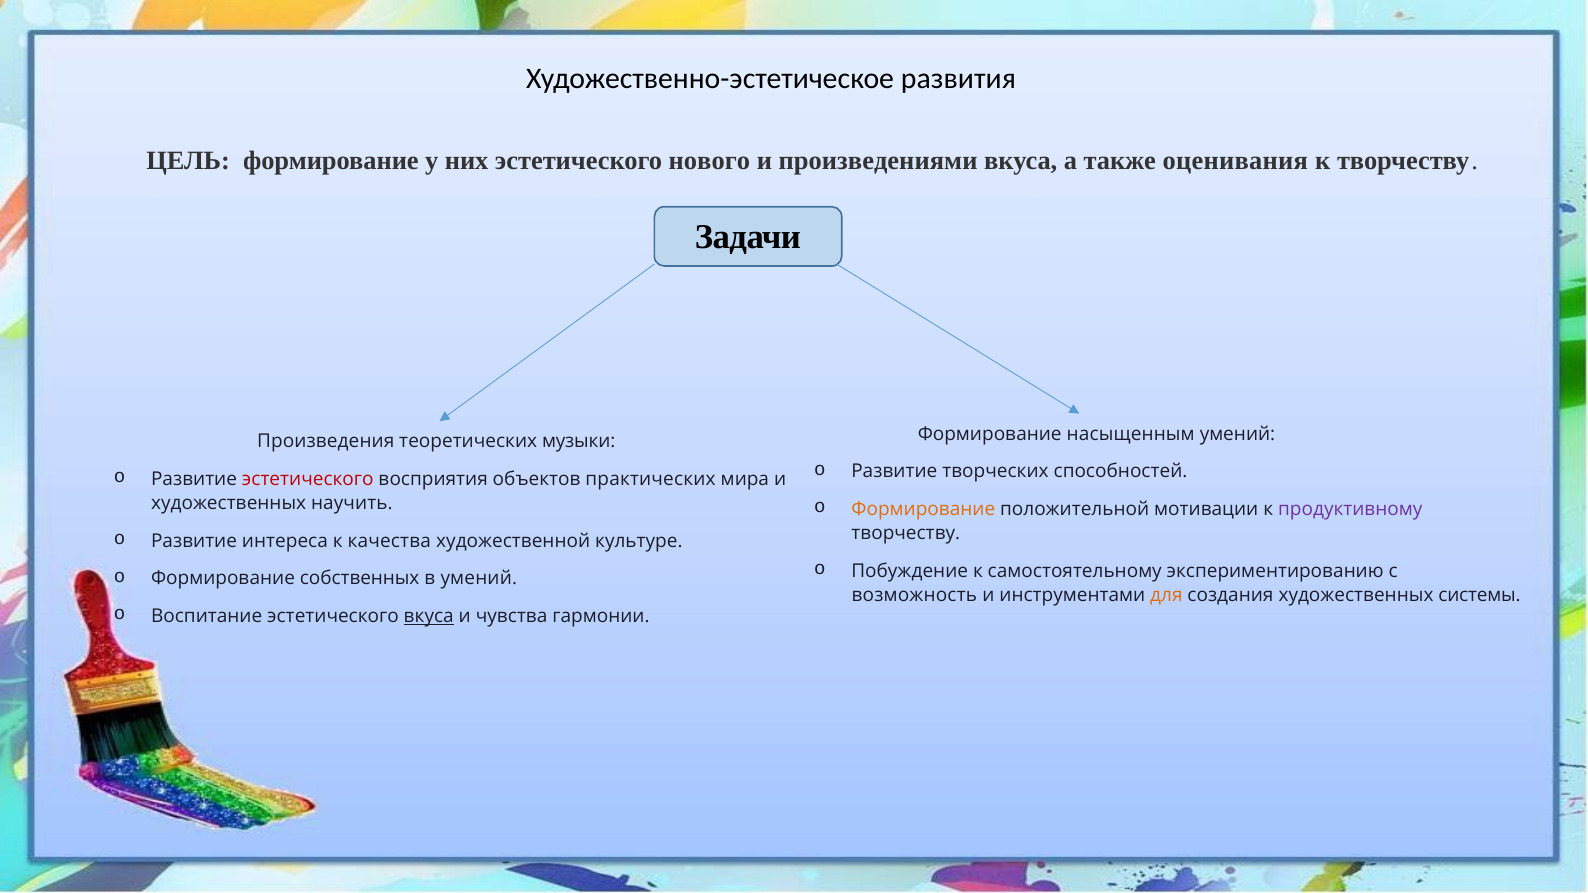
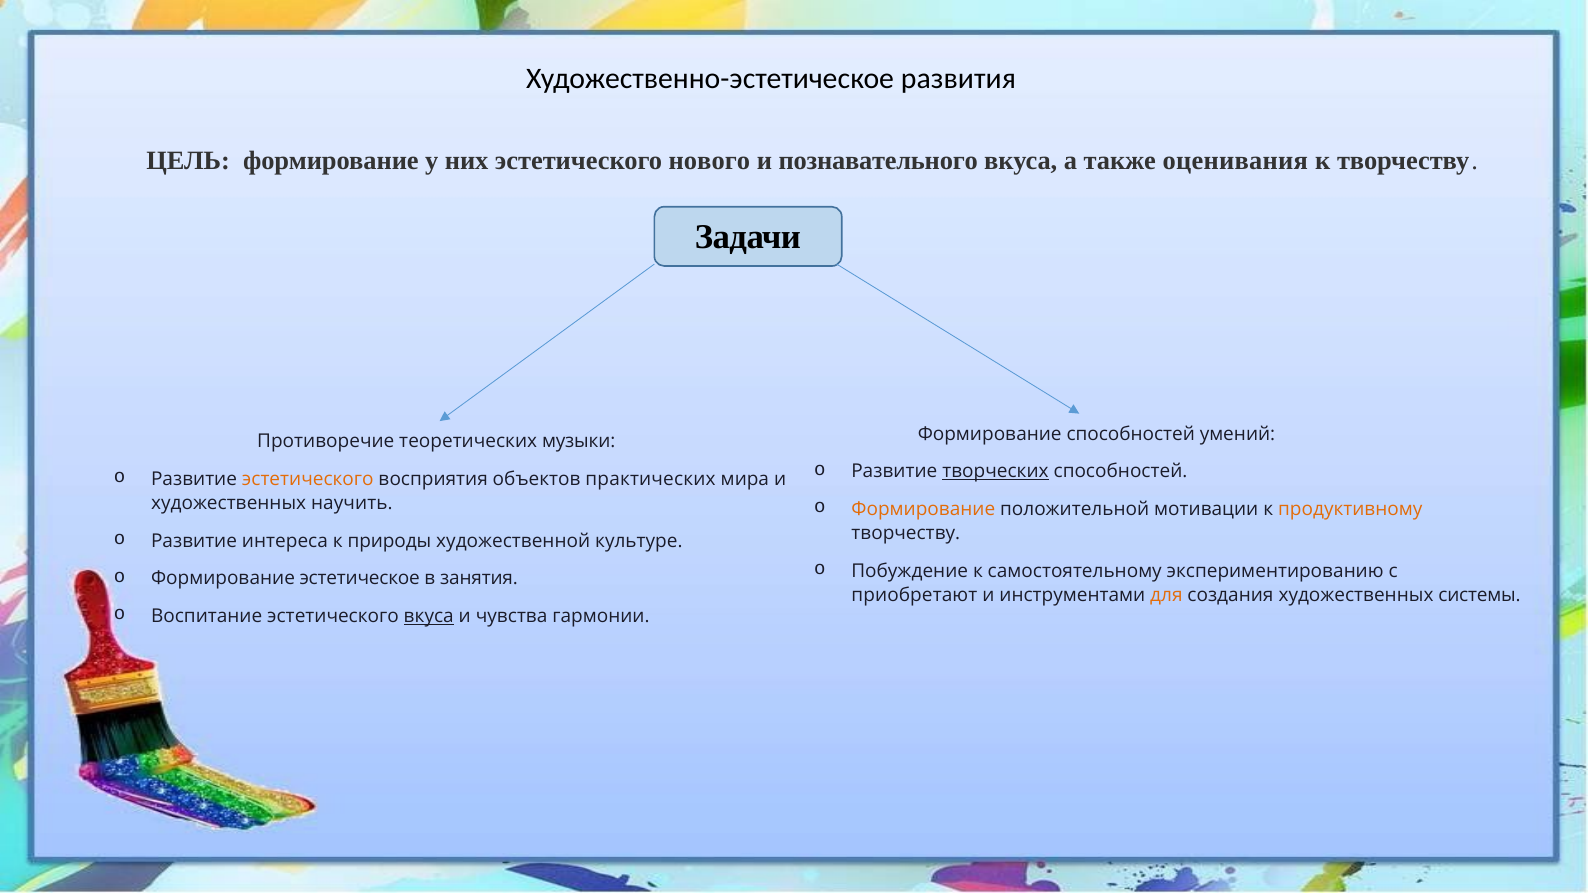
произведениями: произведениями -> познавательного
Формирование насыщенным: насыщенным -> способностей
Произведения: Произведения -> Противоречие
творческих underline: none -> present
эстетического at (308, 479) colour: red -> orange
продуктивному colour: purple -> orange
качества: качества -> природы
собственных: собственных -> эстетическое
в умений: умений -> занятия
возможность: возможность -> приобретают
